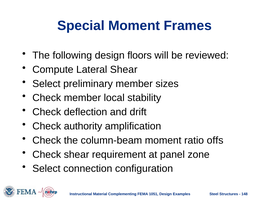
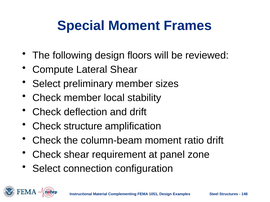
authority: authority -> structure
ratio offs: offs -> drift
